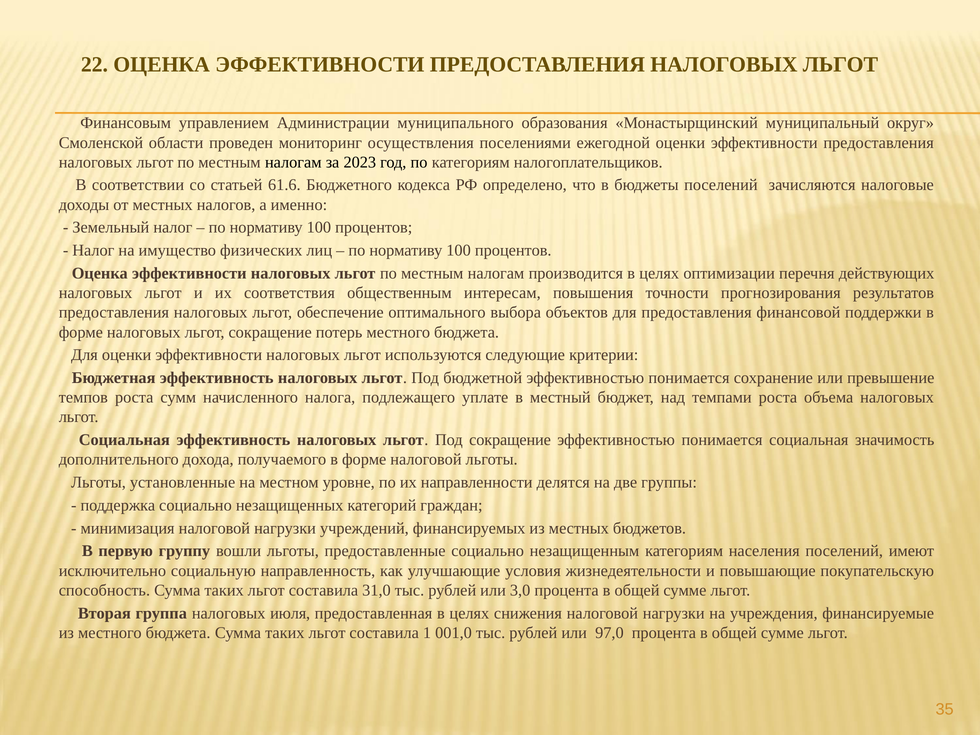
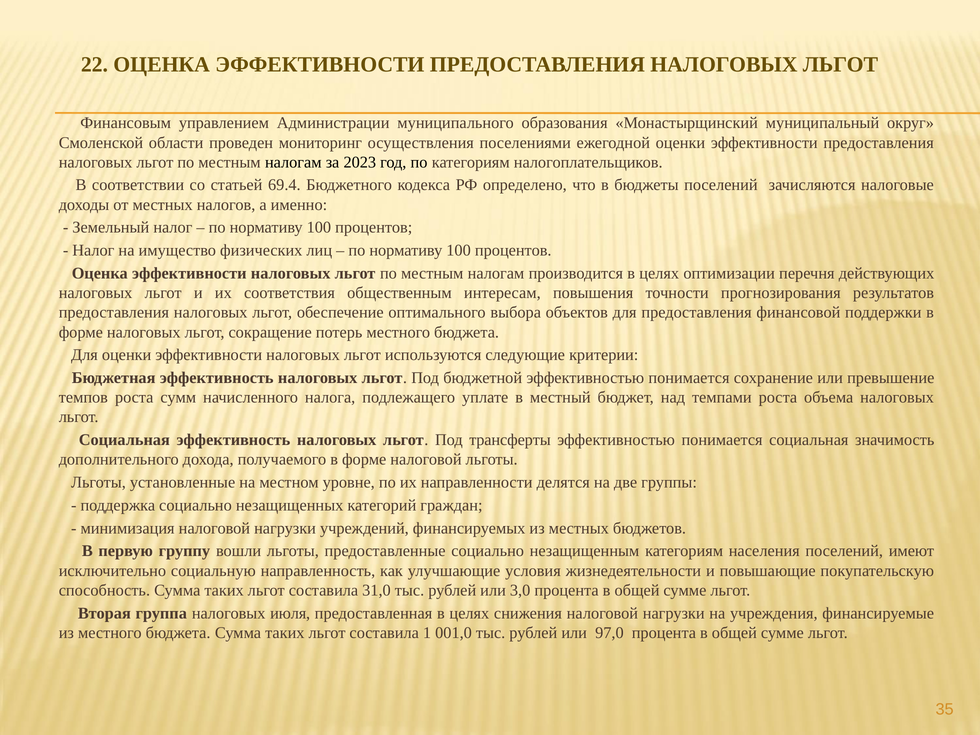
61.6: 61.6 -> 69.4
Под сокращение: сокращение -> трансферты
